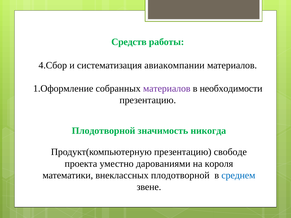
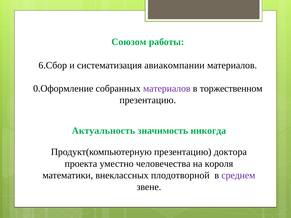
Средств: Средств -> Союзом
4.Сбор: 4.Сбор -> 6.Сбор
1.Оформление: 1.Оформление -> 0.Оформление
необходимости: необходимости -> торжественном
Плодотворной at (104, 131): Плодотворной -> Актуальность
свободе: свободе -> доктора
дарованиями: дарованиями -> человечества
среднем colour: blue -> purple
